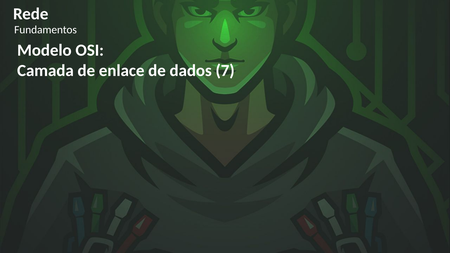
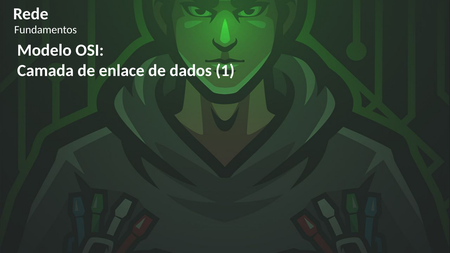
7: 7 -> 1
